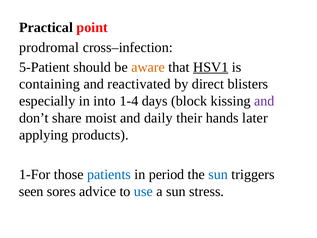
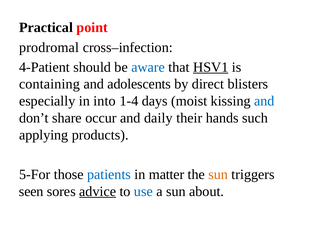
5-Patient: 5-Patient -> 4-Patient
aware colour: orange -> blue
reactivated: reactivated -> adolescents
block: block -> moist
and at (264, 101) colour: purple -> blue
moist: moist -> occur
later: later -> such
1-For: 1-For -> 5-For
period: period -> matter
sun at (218, 174) colour: blue -> orange
advice underline: none -> present
stress: stress -> about
